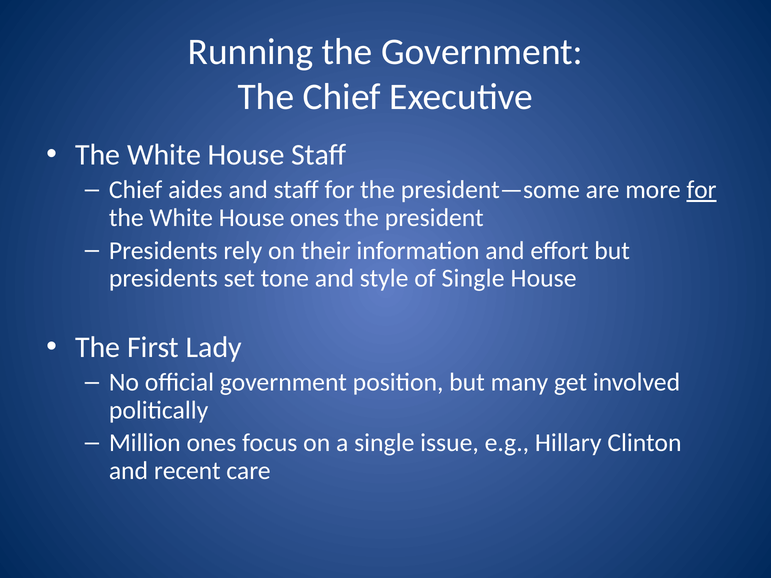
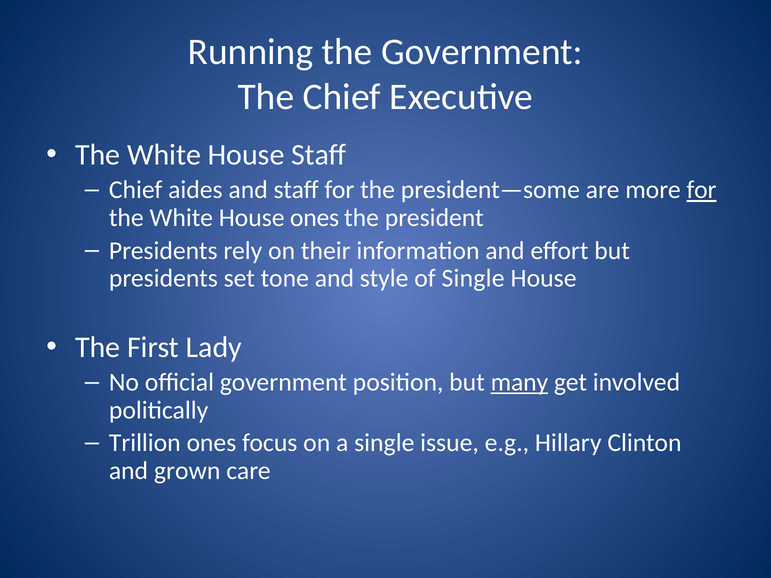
many underline: none -> present
Million: Million -> Trillion
recent: recent -> grown
